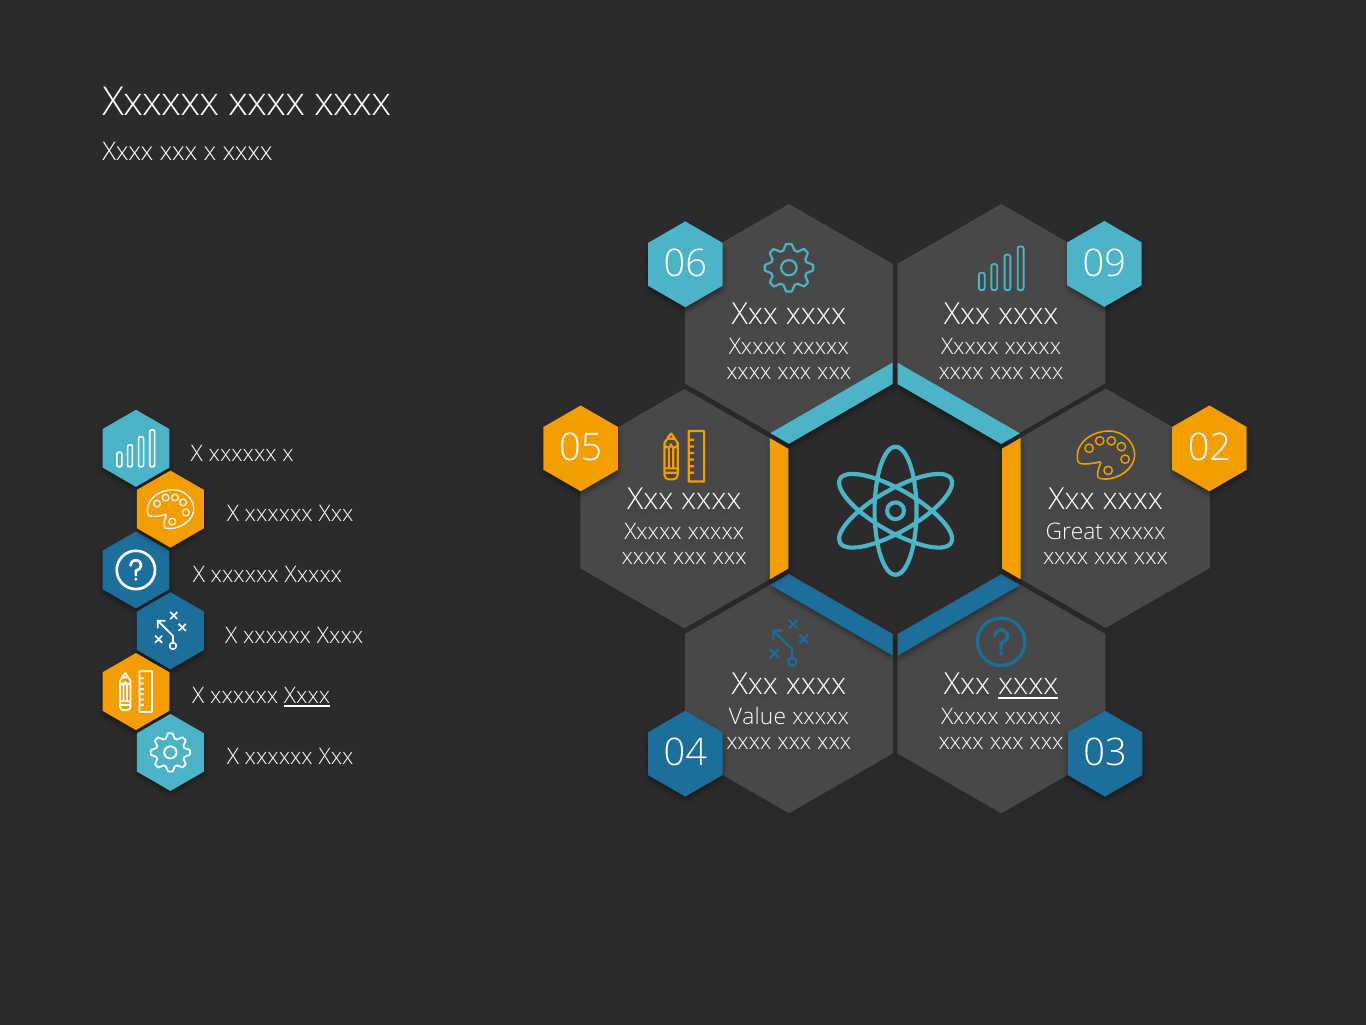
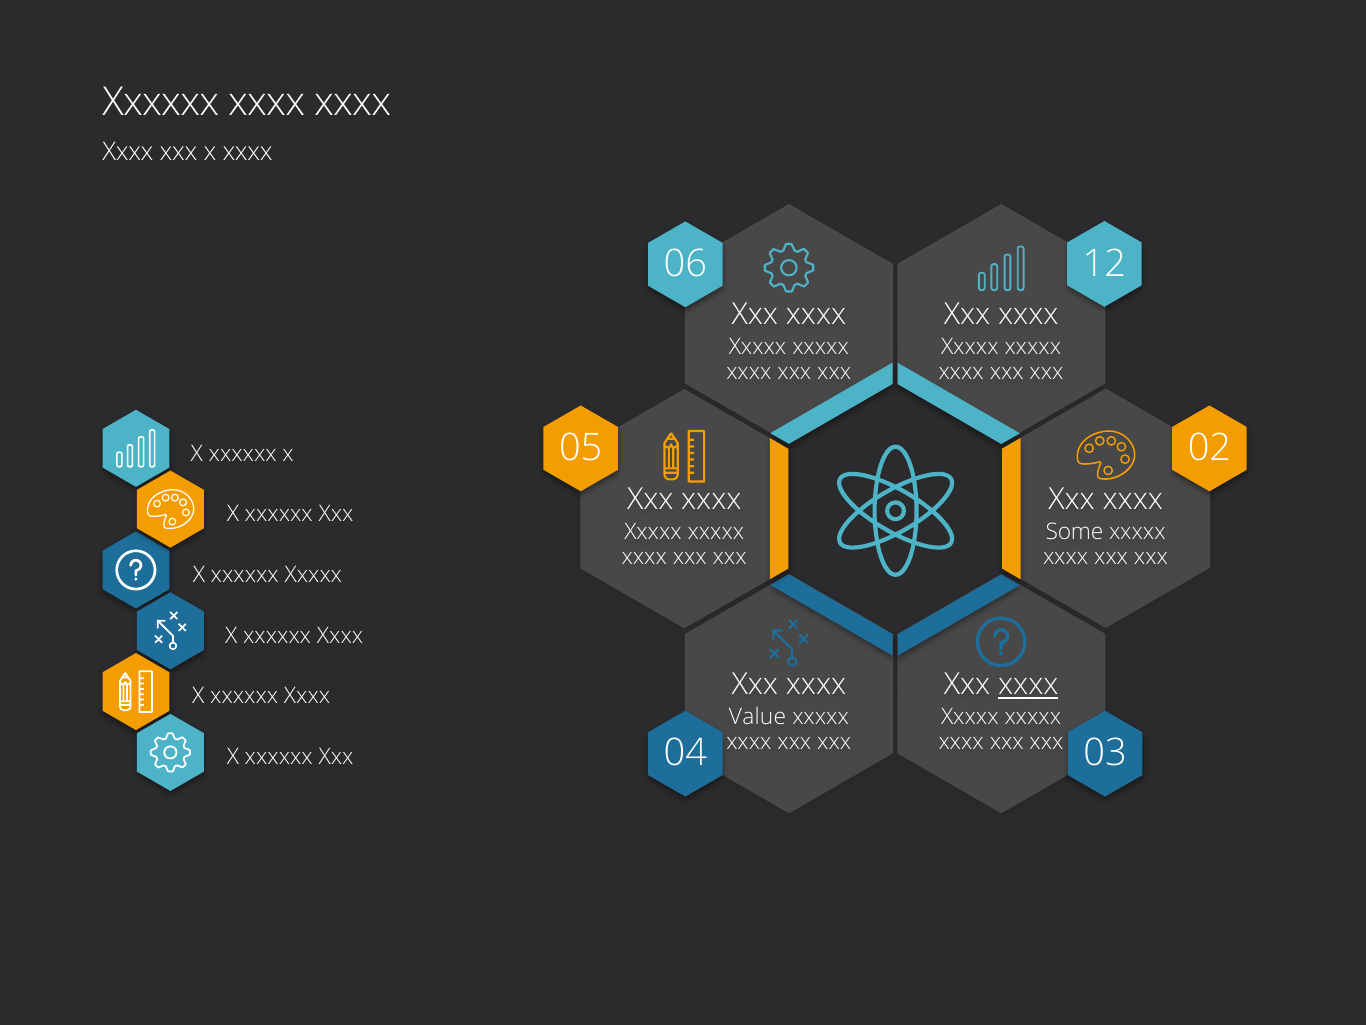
09: 09 -> 12
Great: Great -> Some
Xxxx at (307, 696) underline: present -> none
